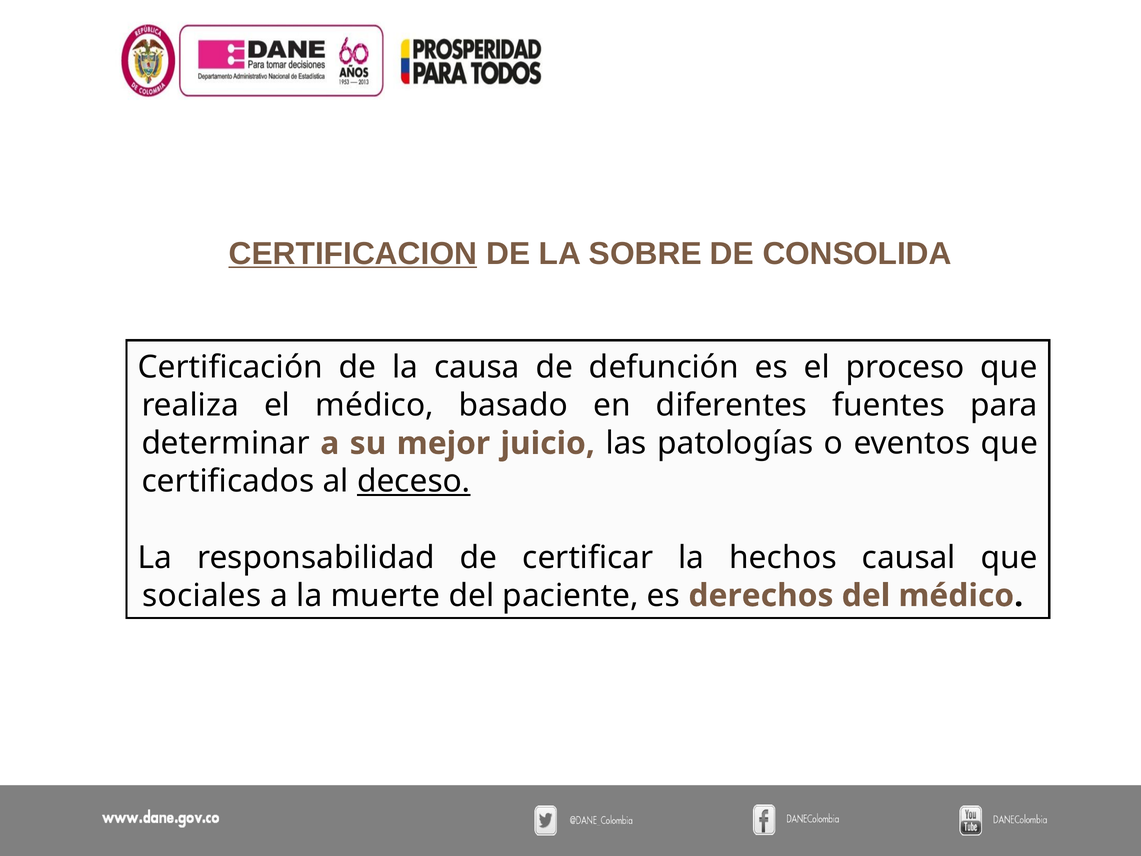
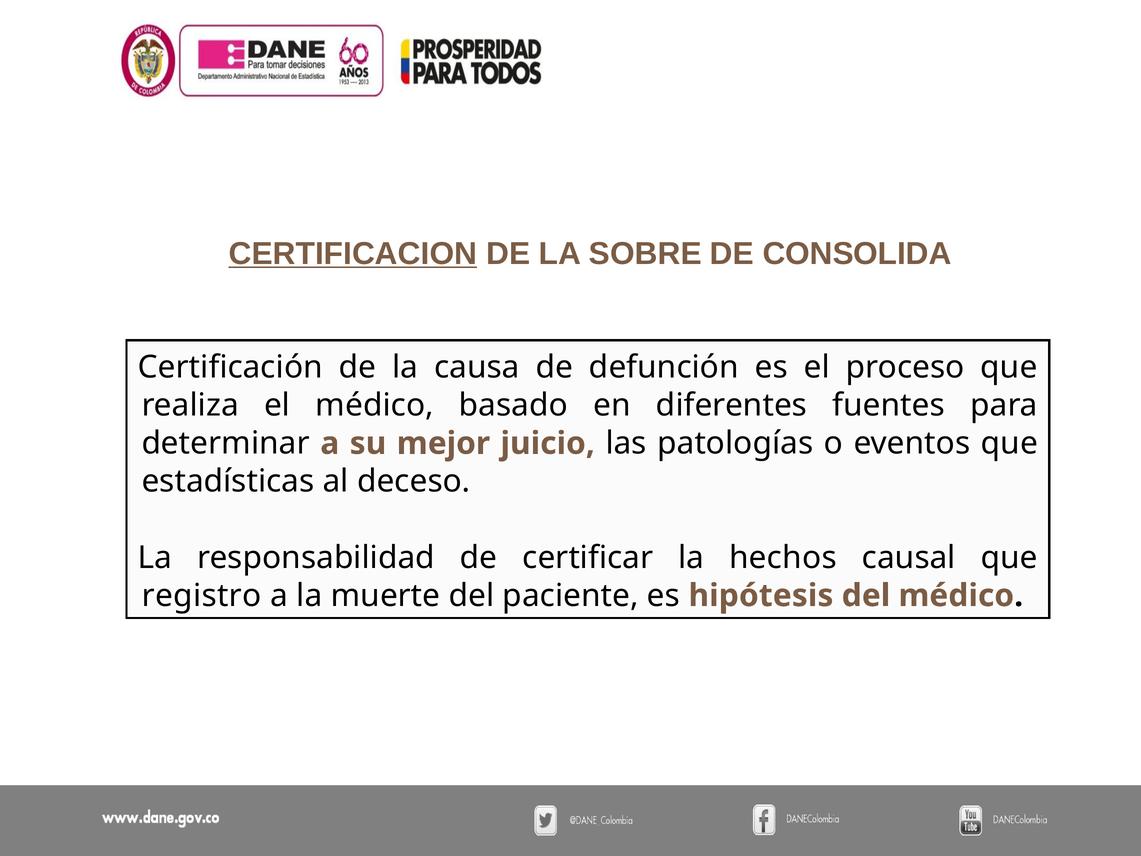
certificados: certificados -> estadísticas
deceso underline: present -> none
sociales: sociales -> registro
derechos: derechos -> hipótesis
